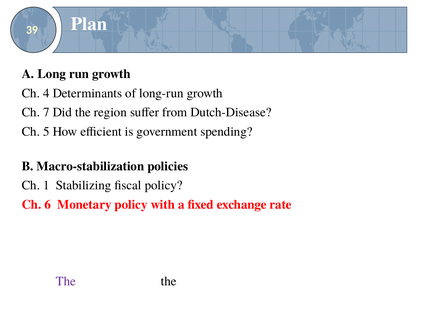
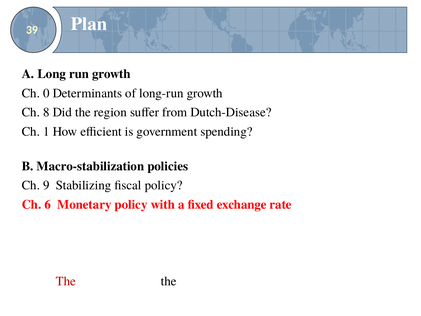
4: 4 -> 0
7 at (46, 112): 7 -> 8
5: 5 -> 1
1: 1 -> 9
The at (66, 281) colour: purple -> red
